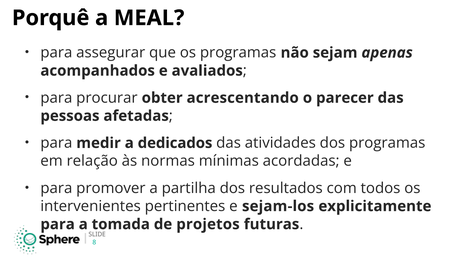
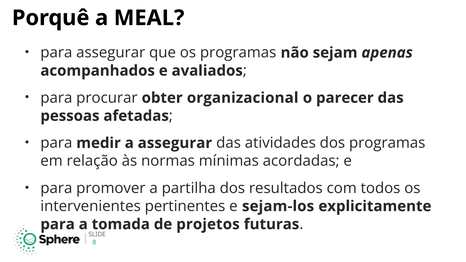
acrescentando: acrescentando -> organizacional
a dedicados: dedicados -> assegurar
